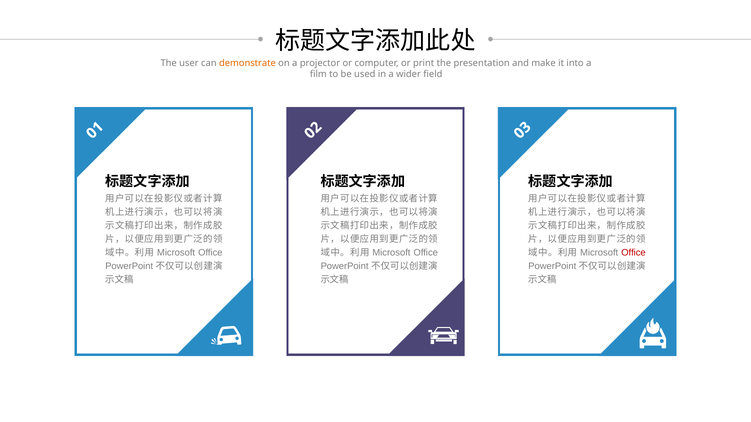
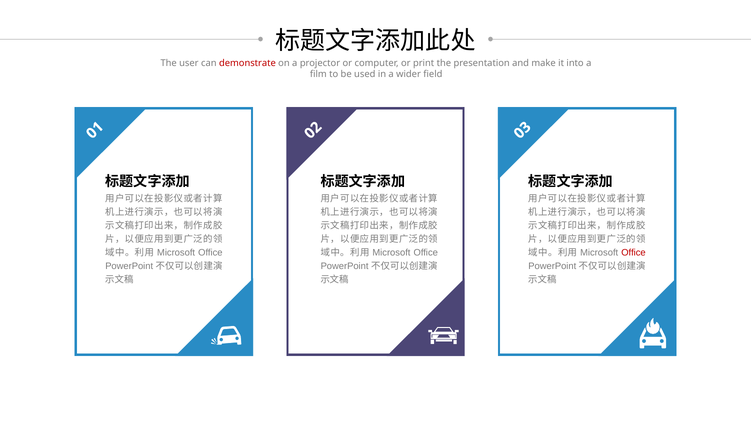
demonstrate colour: orange -> red
